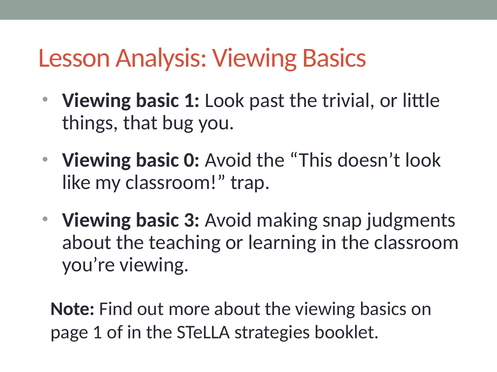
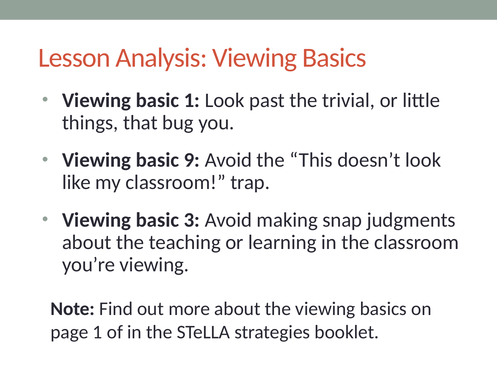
0: 0 -> 9
